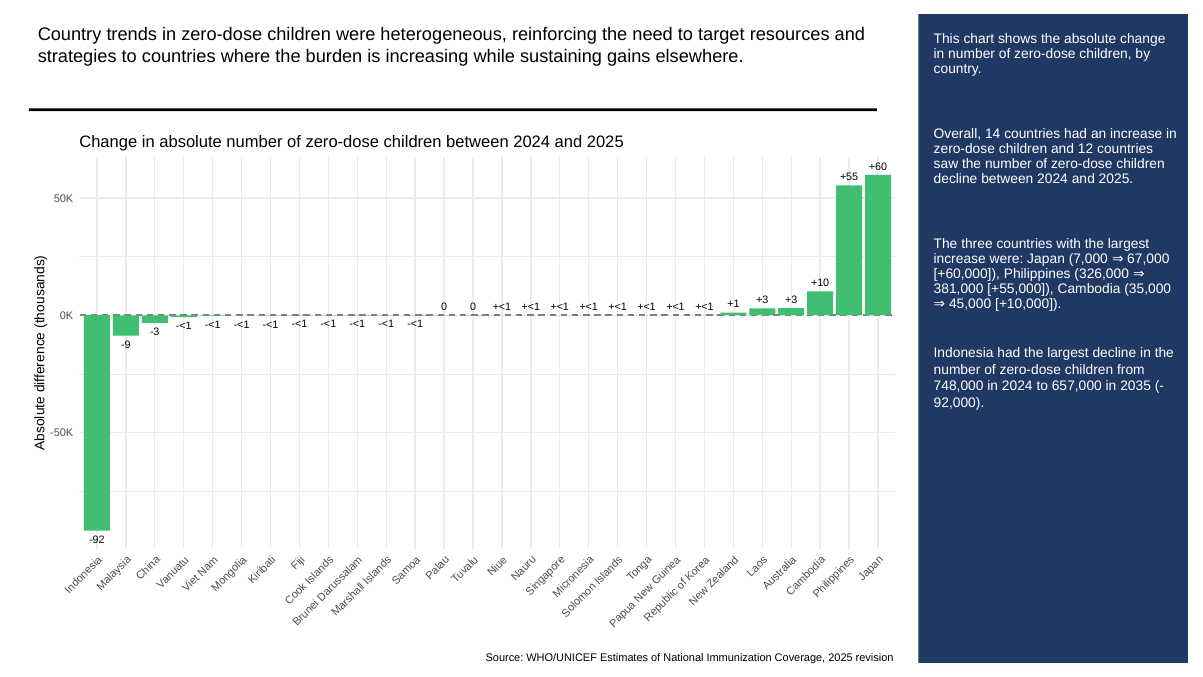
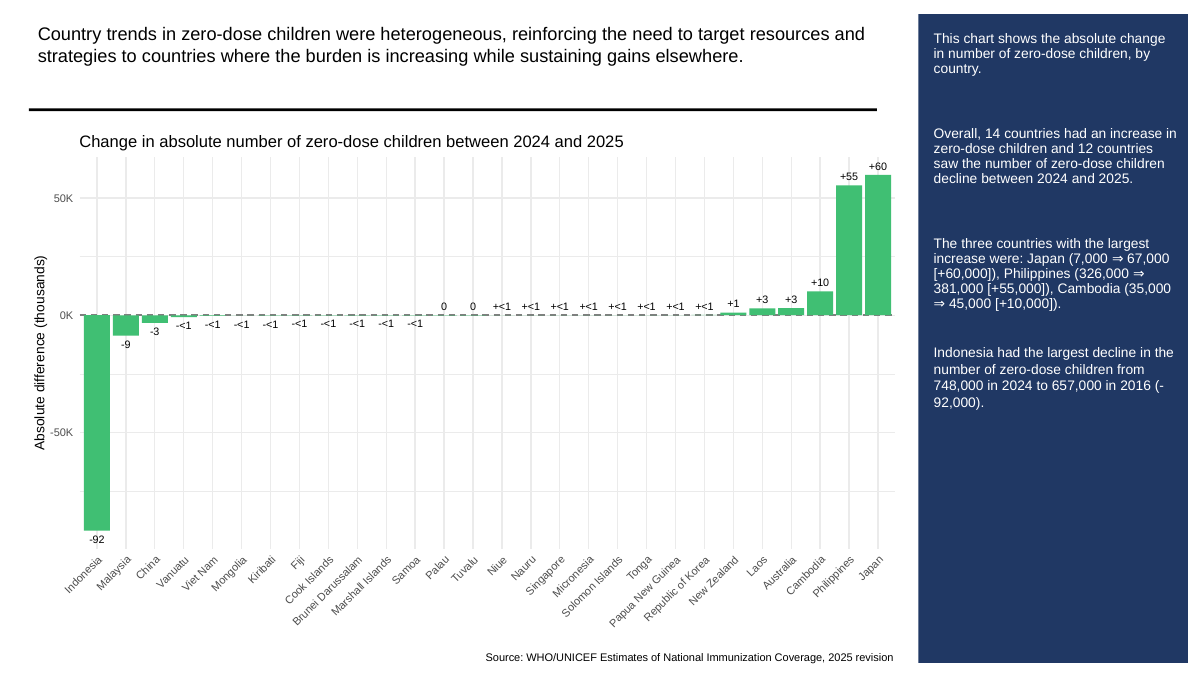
2035: 2035 -> 2016
